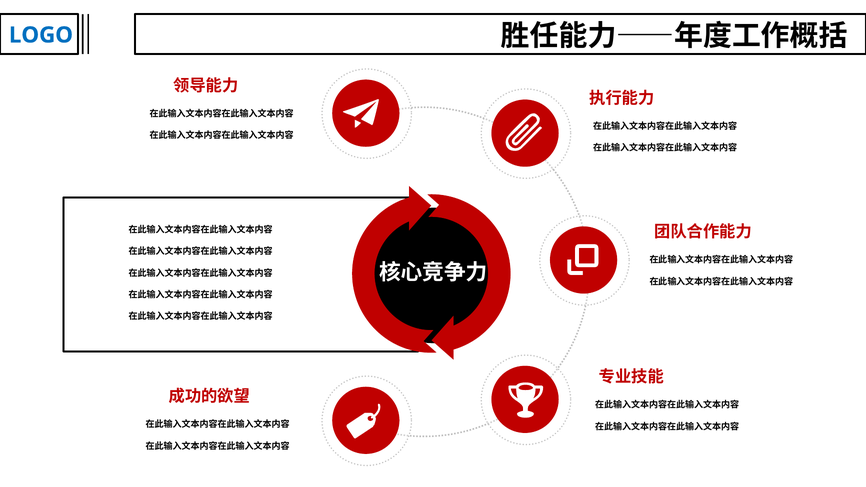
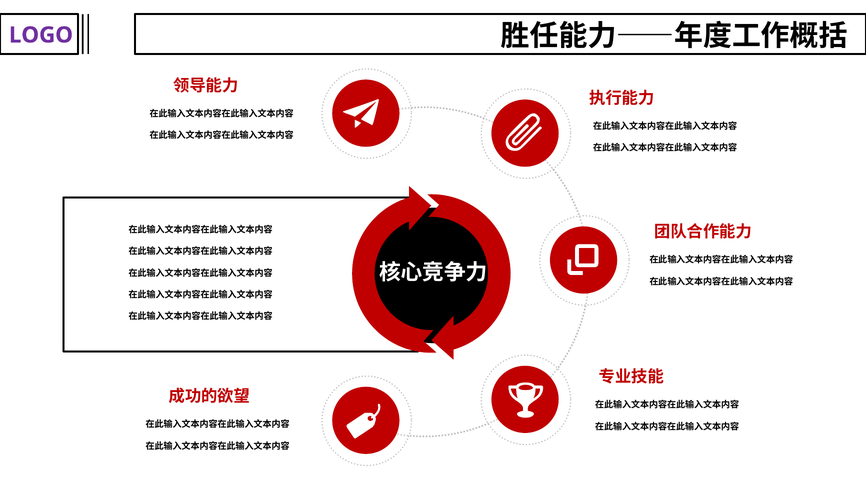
LOGO colour: blue -> purple
